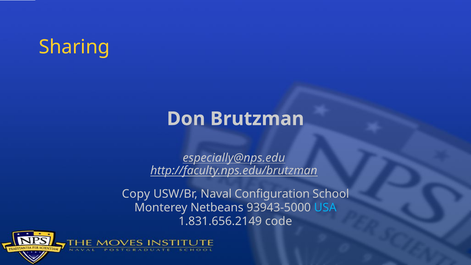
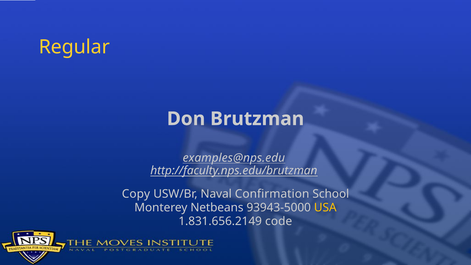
Sharing: Sharing -> Regular
especially@nps.edu: especially@nps.edu -> examples@nps.edu
Configuration: Configuration -> Confirmation
USA colour: light blue -> yellow
